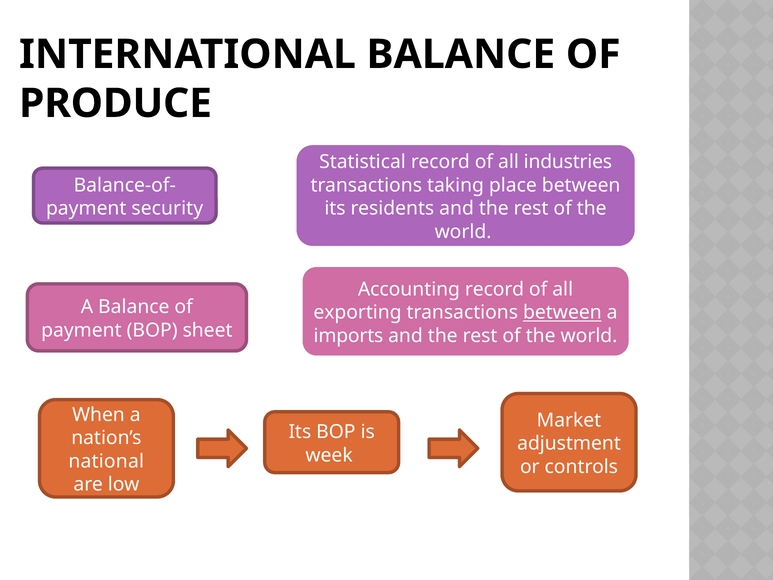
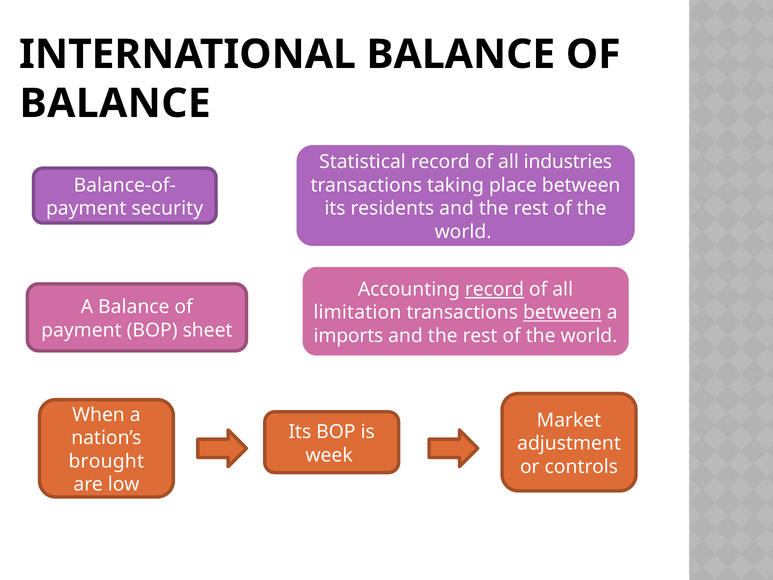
PRODUCE at (115, 103): PRODUCE -> BALANCE
record at (495, 289) underline: none -> present
exporting: exporting -> limitation
national: national -> brought
